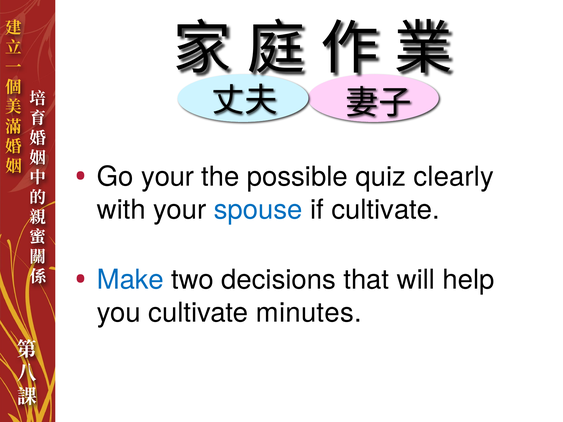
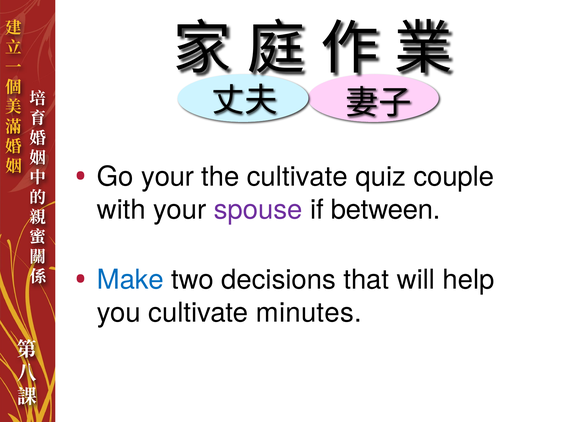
the possible: possible -> cultivate
clearly: clearly -> couple
spouse colour: blue -> purple
if cultivate: cultivate -> between
